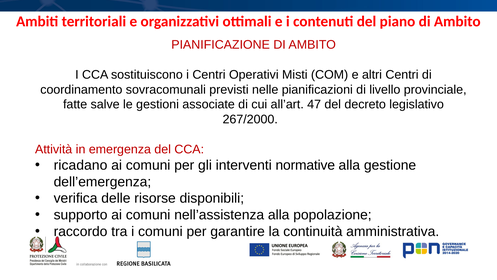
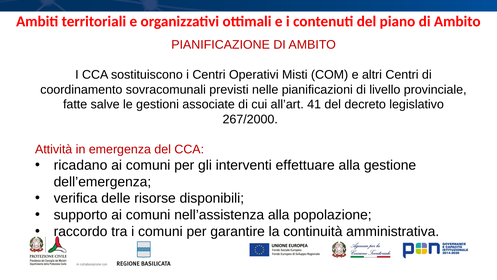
47: 47 -> 41
normative: normative -> effettuare
